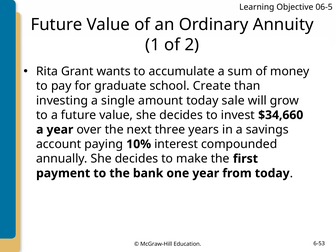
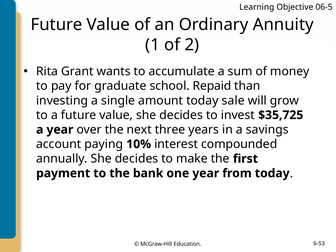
Create: Create -> Repaid
$34,660: $34,660 -> $35,725
